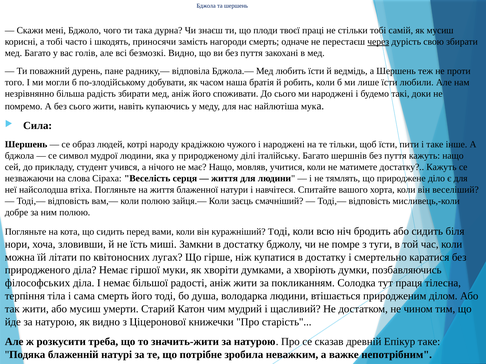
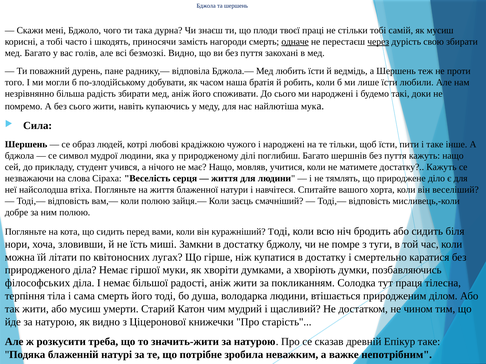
одначе underline: none -> present
народу: народу -> любові
італійську: італійську -> поглибиш
